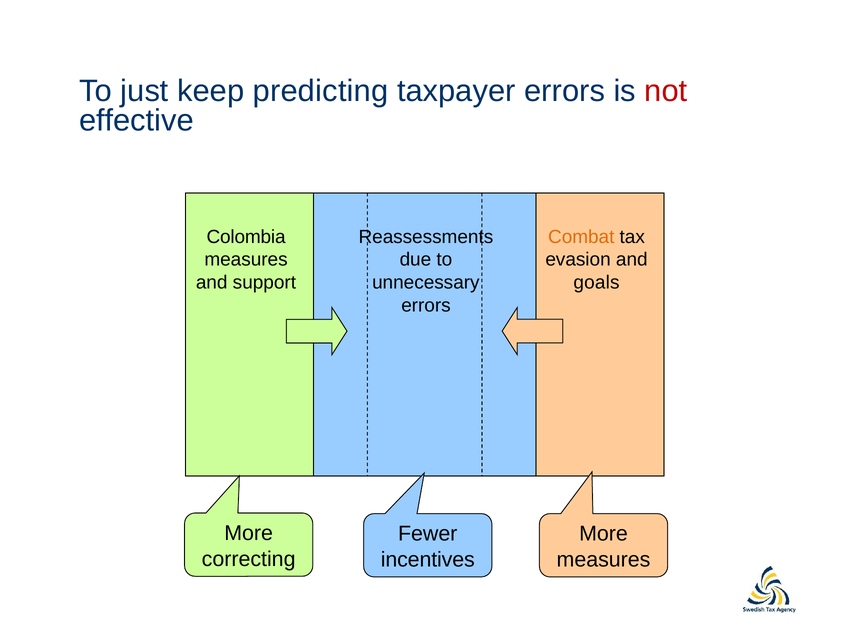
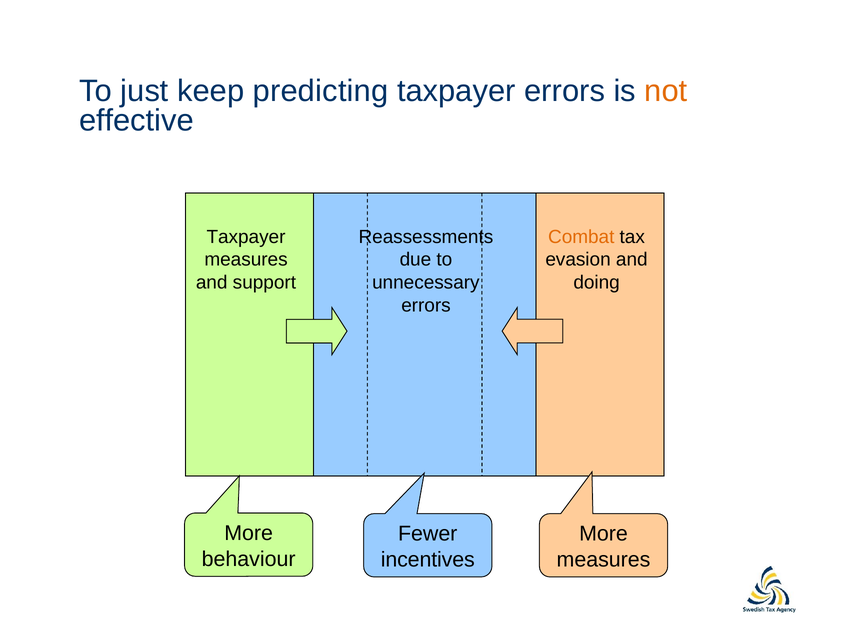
not colour: red -> orange
Colombia at (246, 237): Colombia -> Taxpayer
goals: goals -> doing
correcting: correcting -> behaviour
